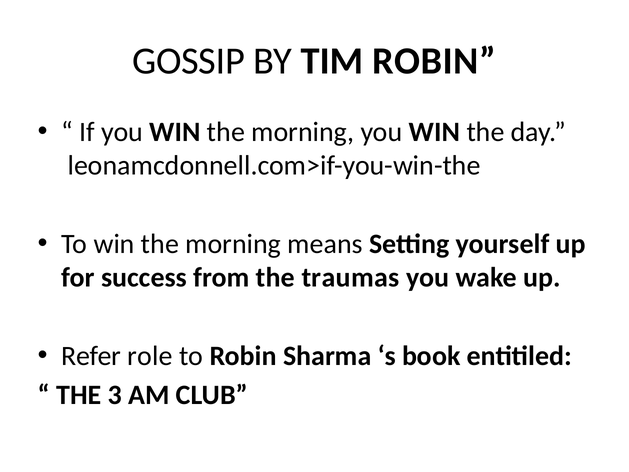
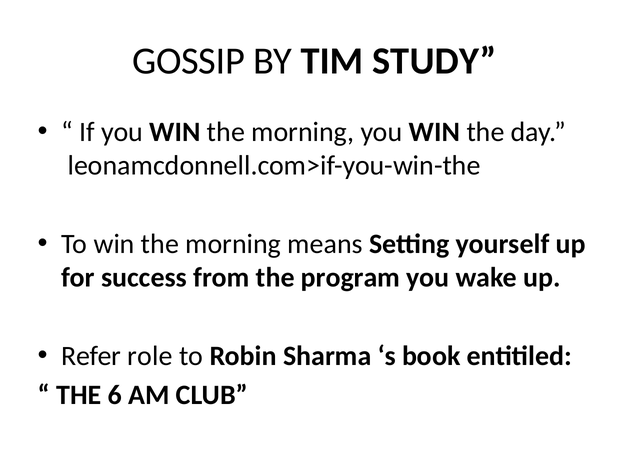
TIM ROBIN: ROBIN -> STUDY
traumas: traumas -> program
3: 3 -> 6
